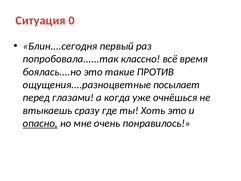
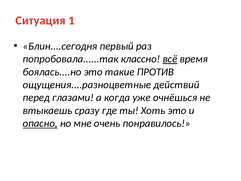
0: 0 -> 1
всё underline: none -> present
посылает: посылает -> действий
